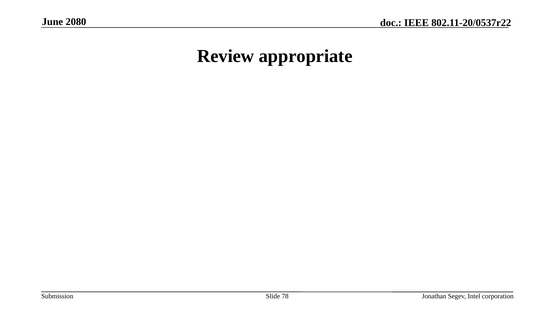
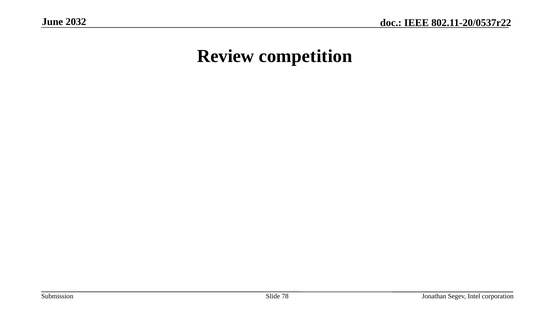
2080: 2080 -> 2032
appropriate: appropriate -> competition
